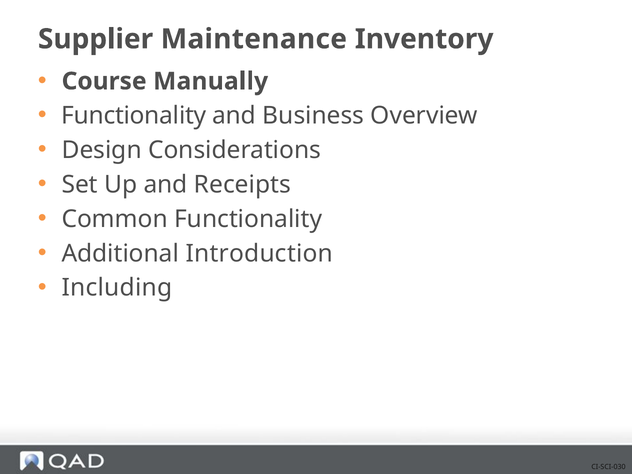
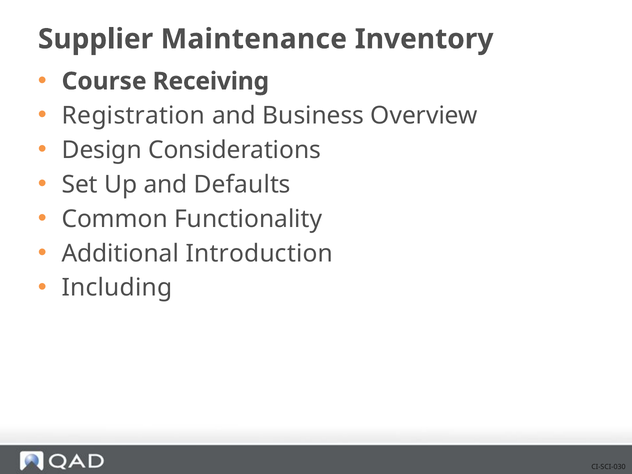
Manually: Manually -> Receiving
Functionality at (134, 116): Functionality -> Registration
Receipts: Receipts -> Defaults
